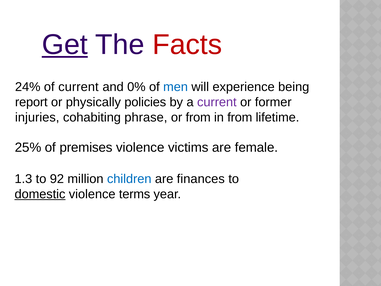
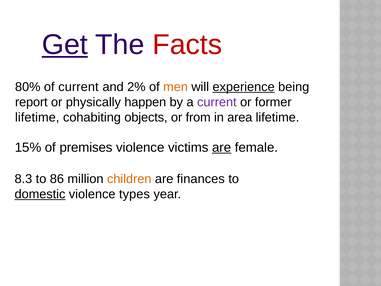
24%: 24% -> 80%
0%: 0% -> 2%
men colour: blue -> orange
experience underline: none -> present
policies: policies -> happen
injuries at (37, 117): injuries -> lifetime
phrase: phrase -> objects
in from: from -> area
25%: 25% -> 15%
are at (222, 147) underline: none -> present
1.3: 1.3 -> 8.3
92: 92 -> 86
children colour: blue -> orange
terms: terms -> types
